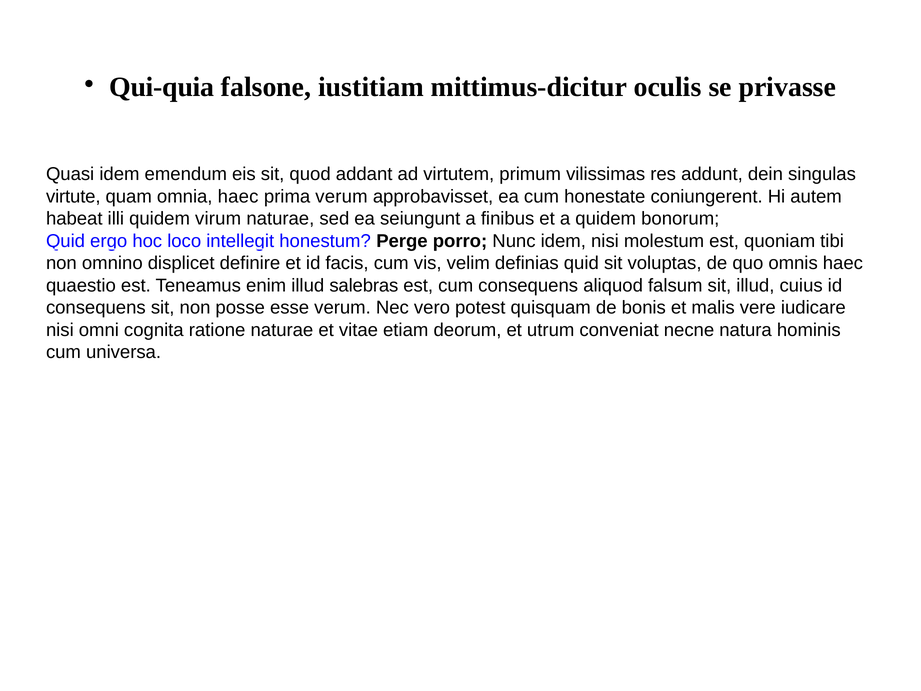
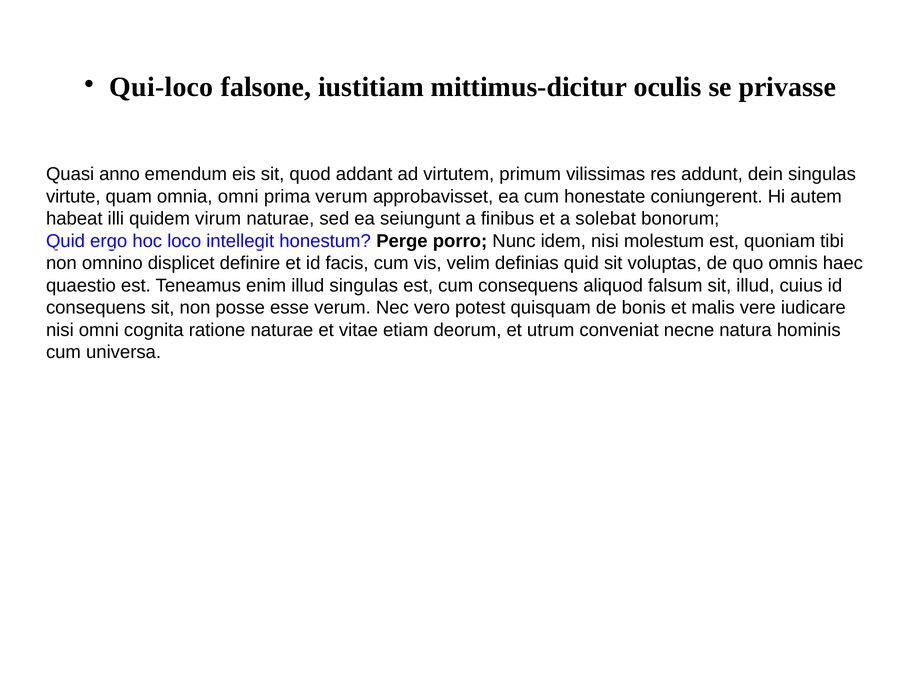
Qui-quia: Qui-quia -> Qui-loco
Quasi idem: idem -> anno
omnia haec: haec -> omni
a quidem: quidem -> solebat
illud salebras: salebras -> singulas
